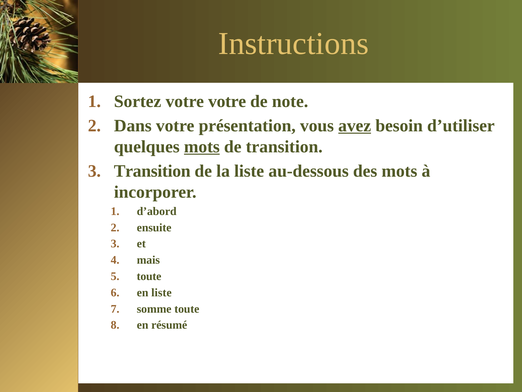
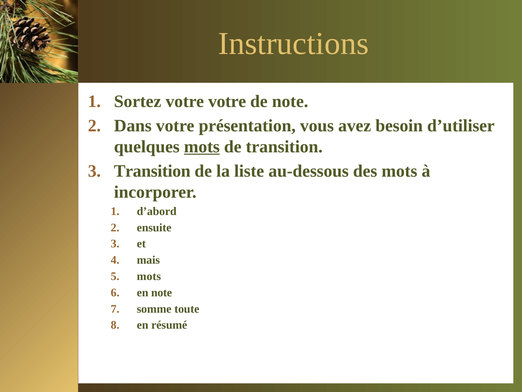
avez underline: present -> none
toute at (149, 276): toute -> mots
en liste: liste -> note
